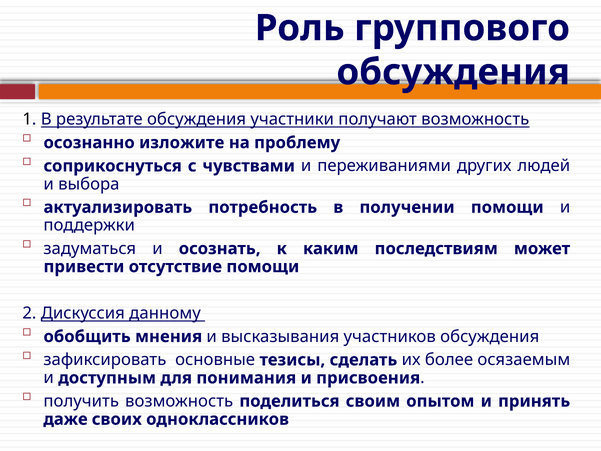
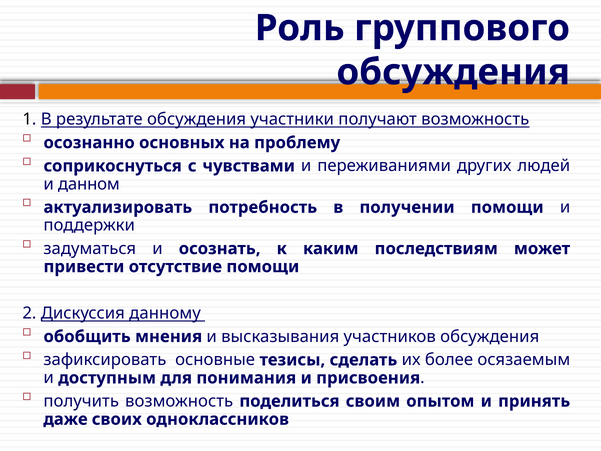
изложите: изложите -> основных
выбора: выбора -> данном
